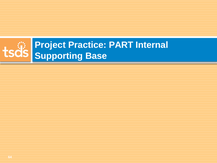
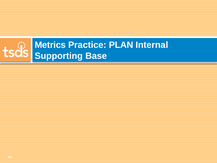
Project: Project -> Metrics
PART: PART -> PLAN
